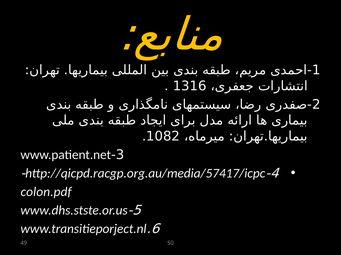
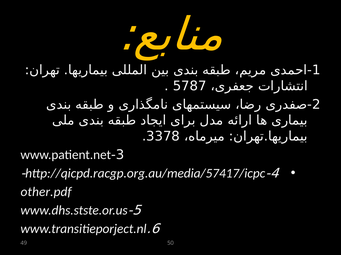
1316: 1316 -> 5787
1082: 1082 -> 3378
colon.pdf: colon.pdf -> other.pdf
